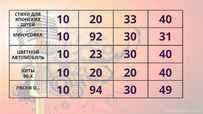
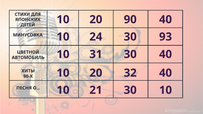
33: 33 -> 90
92: 92 -> 24
31: 31 -> 93
23: 23 -> 31
20 20: 20 -> 32
94: 94 -> 21
30 49: 49 -> 10
